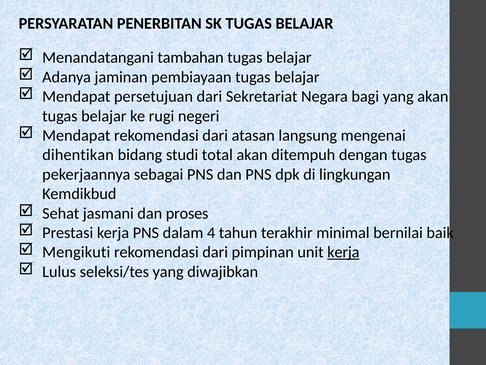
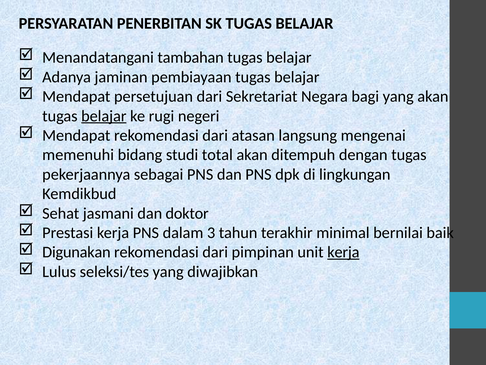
belajar at (104, 116) underline: none -> present
dihentikan: dihentikan -> memenuhi
proses: proses -> doktor
4: 4 -> 3
Mengikuti: Mengikuti -> Digunakan
